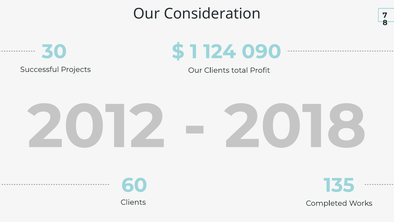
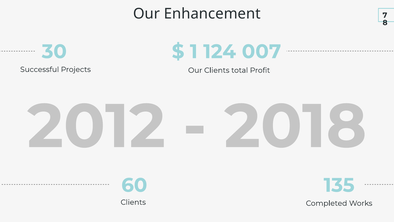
Consideration: Consideration -> Enhancement
090: 090 -> 007
